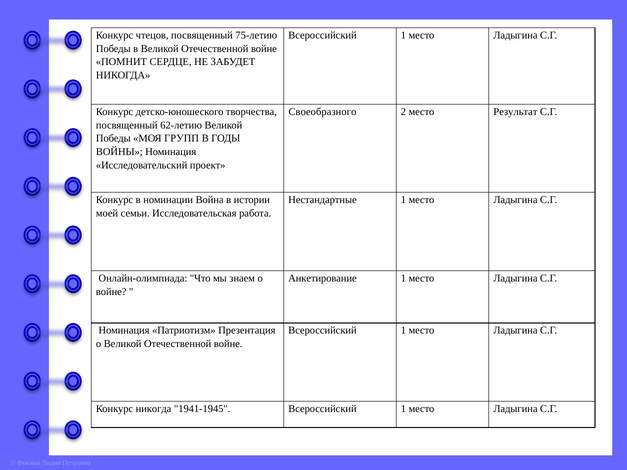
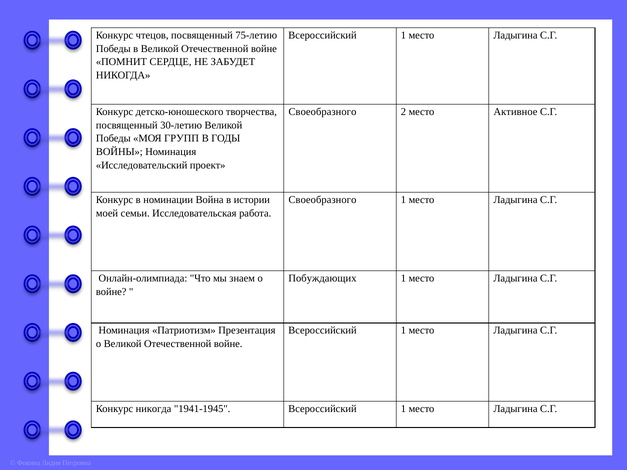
Результат: Результат -> Активное
62-летию: 62-летию -> 30-летию
Нестандартные at (323, 200): Нестандартные -> Своеобразного
Анкетирование: Анкетирование -> Побуждающих
